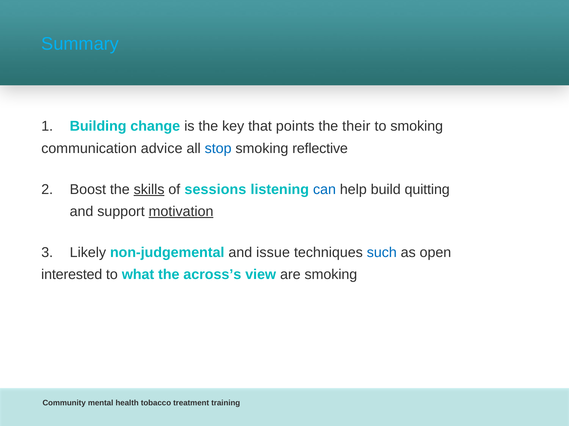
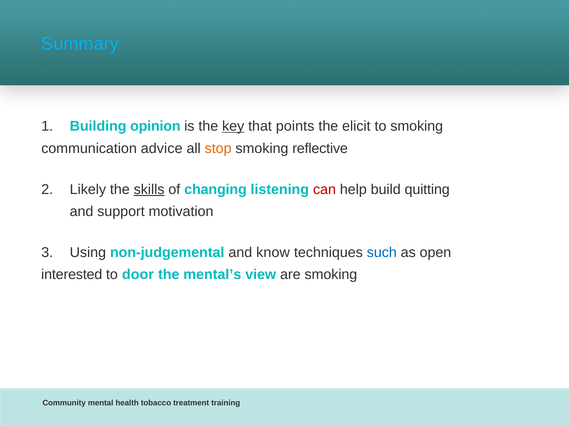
change: change -> opinion
key underline: none -> present
their: their -> elicit
stop colour: blue -> orange
Boost: Boost -> Likely
sessions: sessions -> changing
can colour: blue -> red
motivation underline: present -> none
Likely: Likely -> Using
issue: issue -> know
what: what -> door
across’s: across’s -> mental’s
